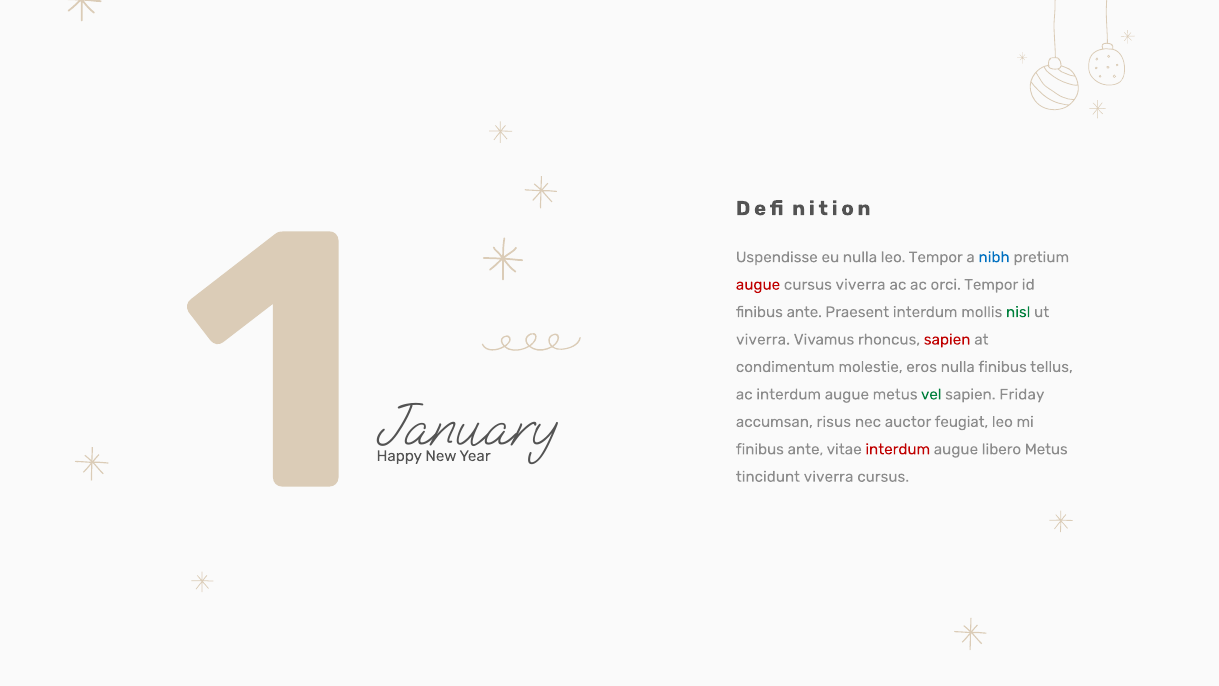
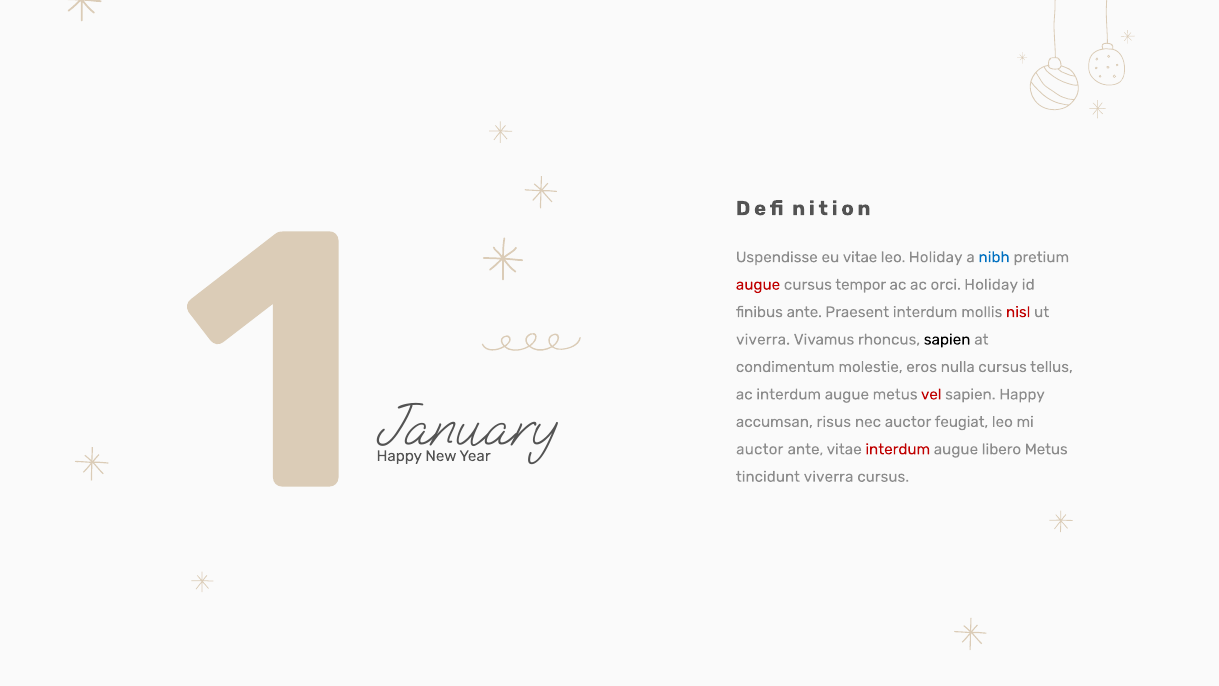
eu nulla: nulla -> vitae
leo Tempor: Tempor -> Holiday
cursus viverra: viverra -> tempor
orci Tempor: Tempor -> Holiday
nisl colour: green -> red
sapien at (947, 339) colour: red -> black
nulla finibus: finibus -> cursus
vel colour: green -> red
sapien Friday: Friday -> Happy
finibus at (760, 449): finibus -> auctor
